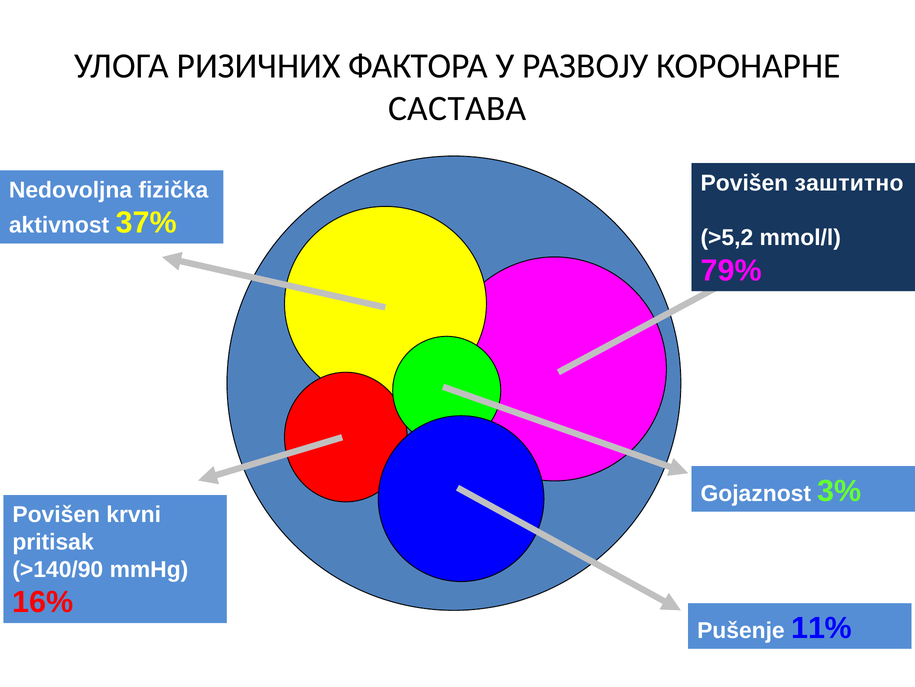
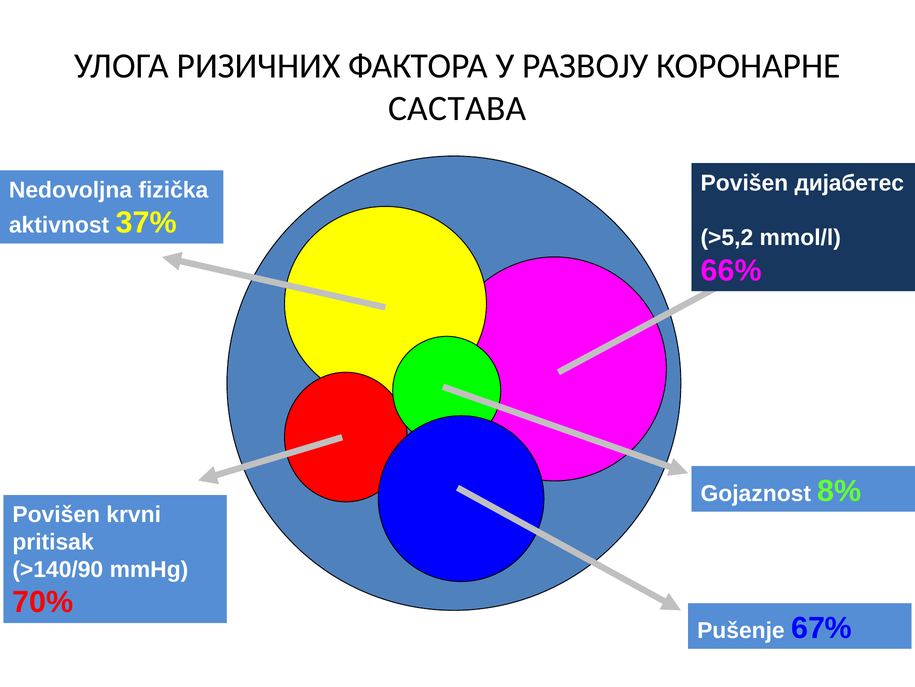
заштитно: заштитно -> дијабетес
79%: 79% -> 66%
3%: 3% -> 8%
16%: 16% -> 70%
11%: 11% -> 67%
